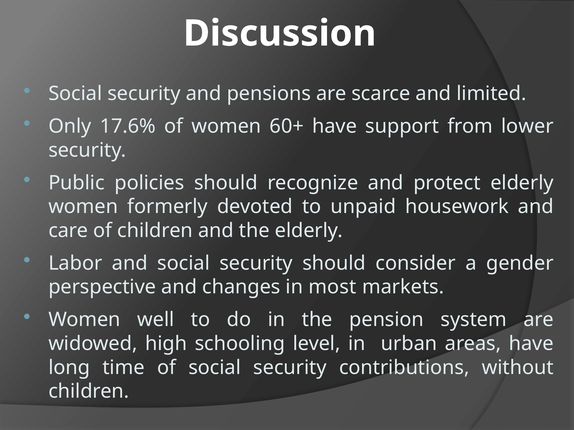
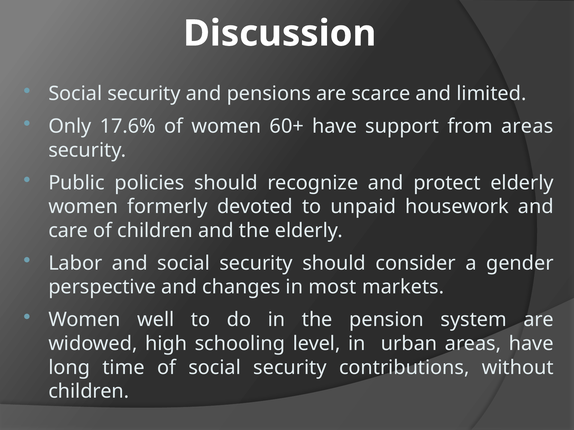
from lower: lower -> areas
